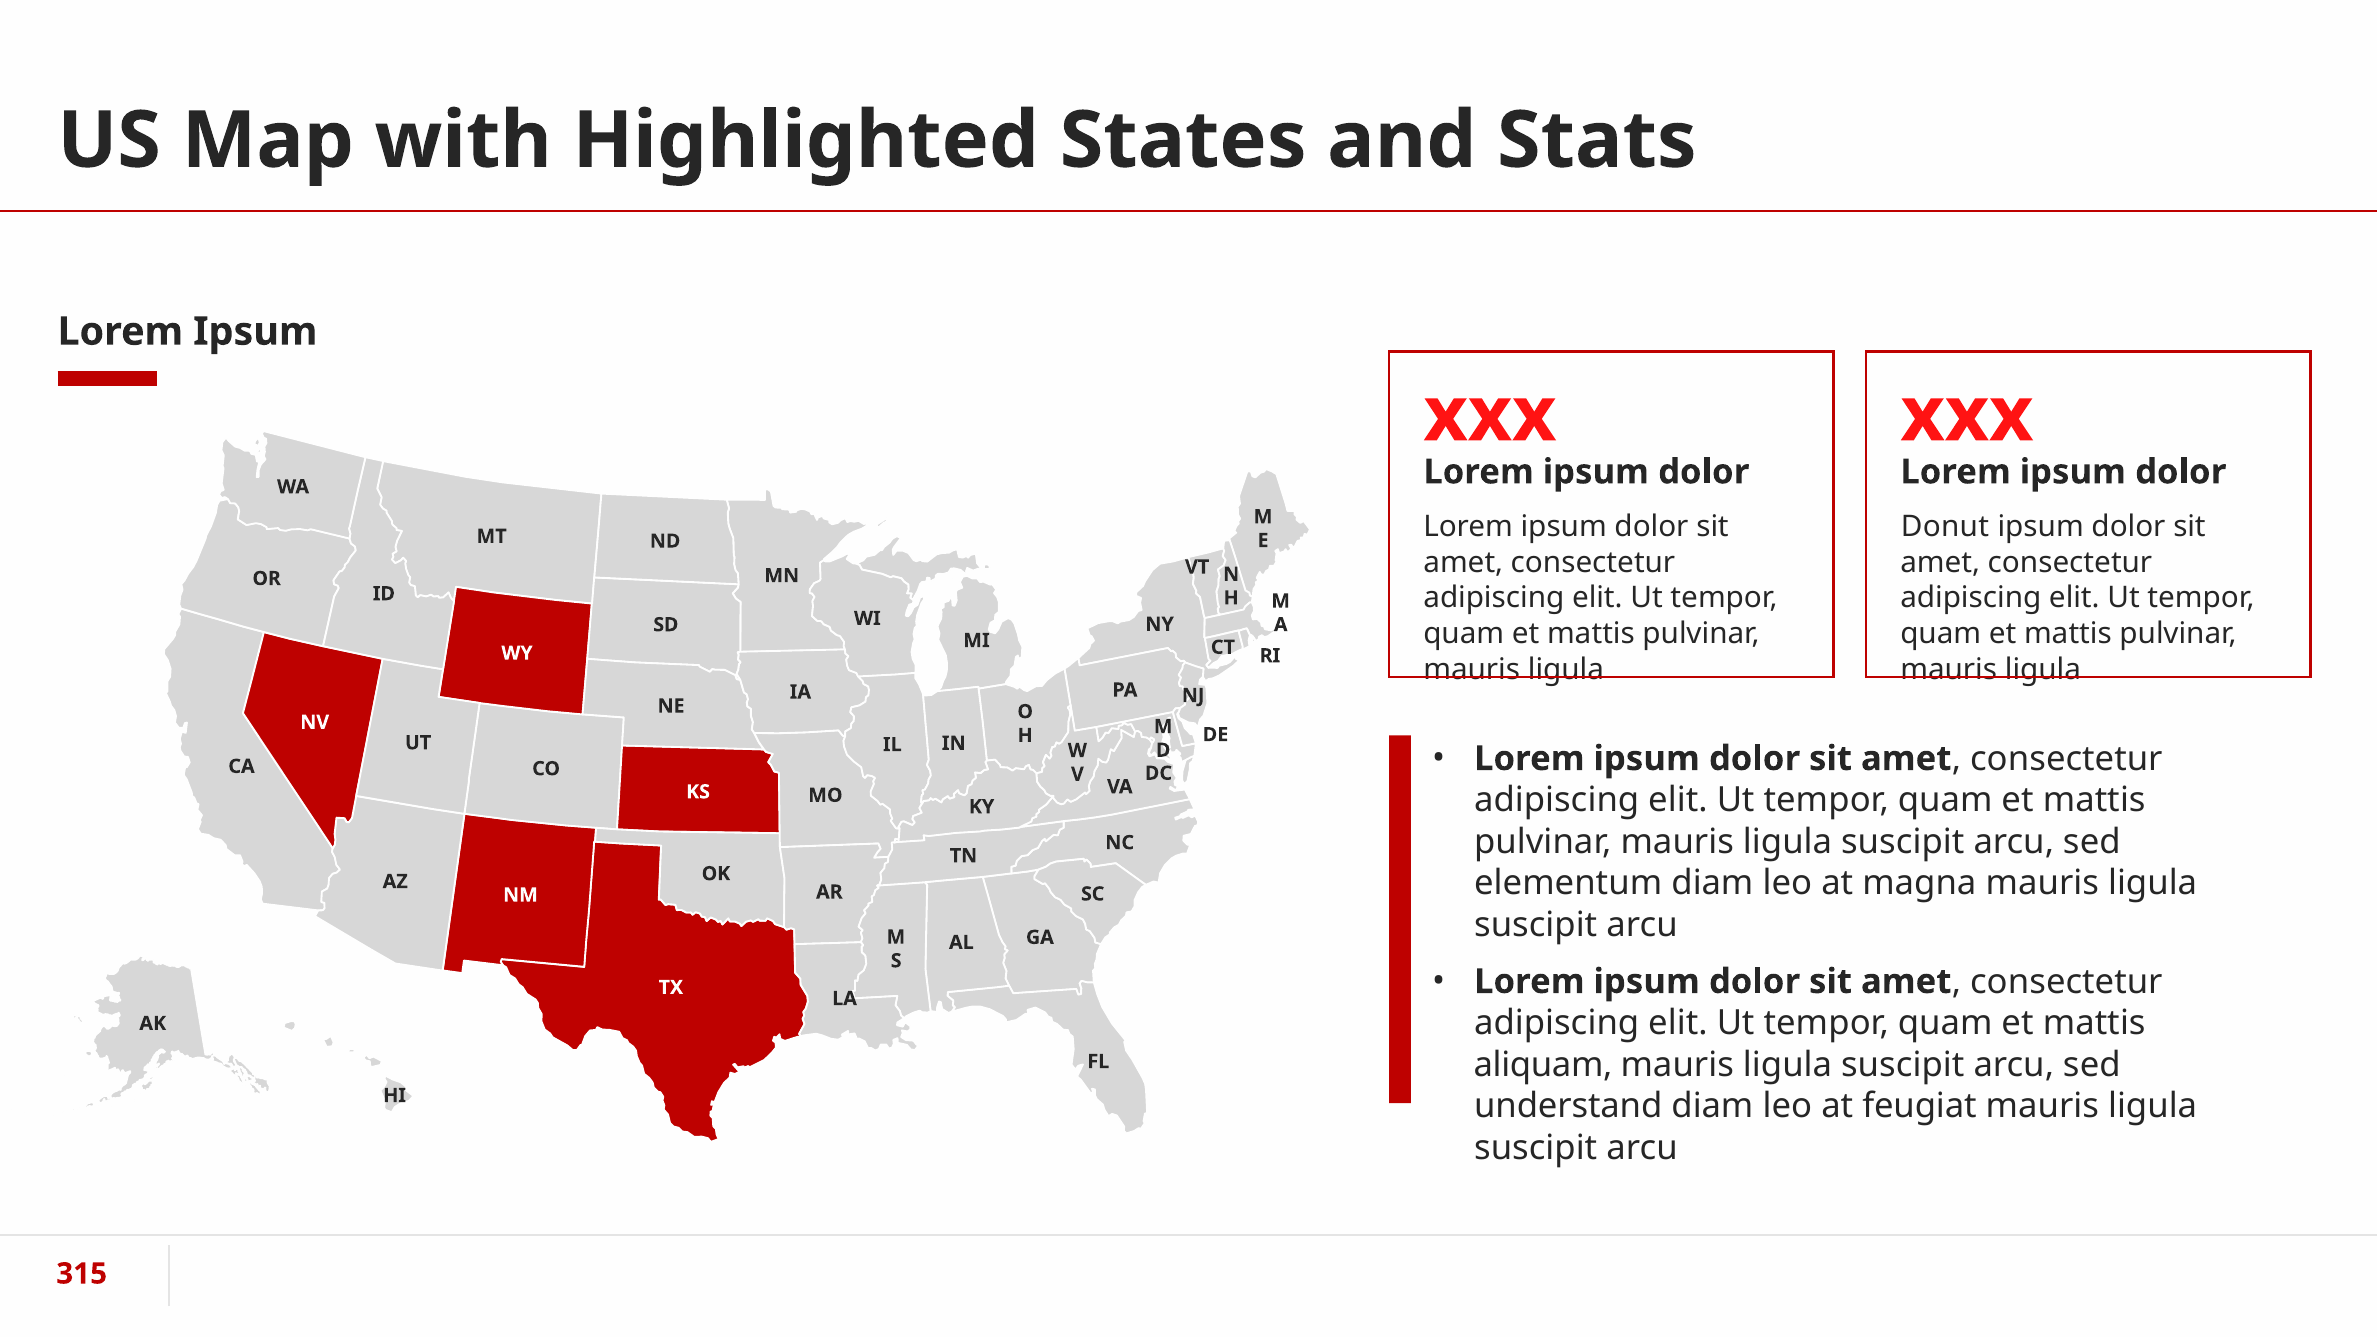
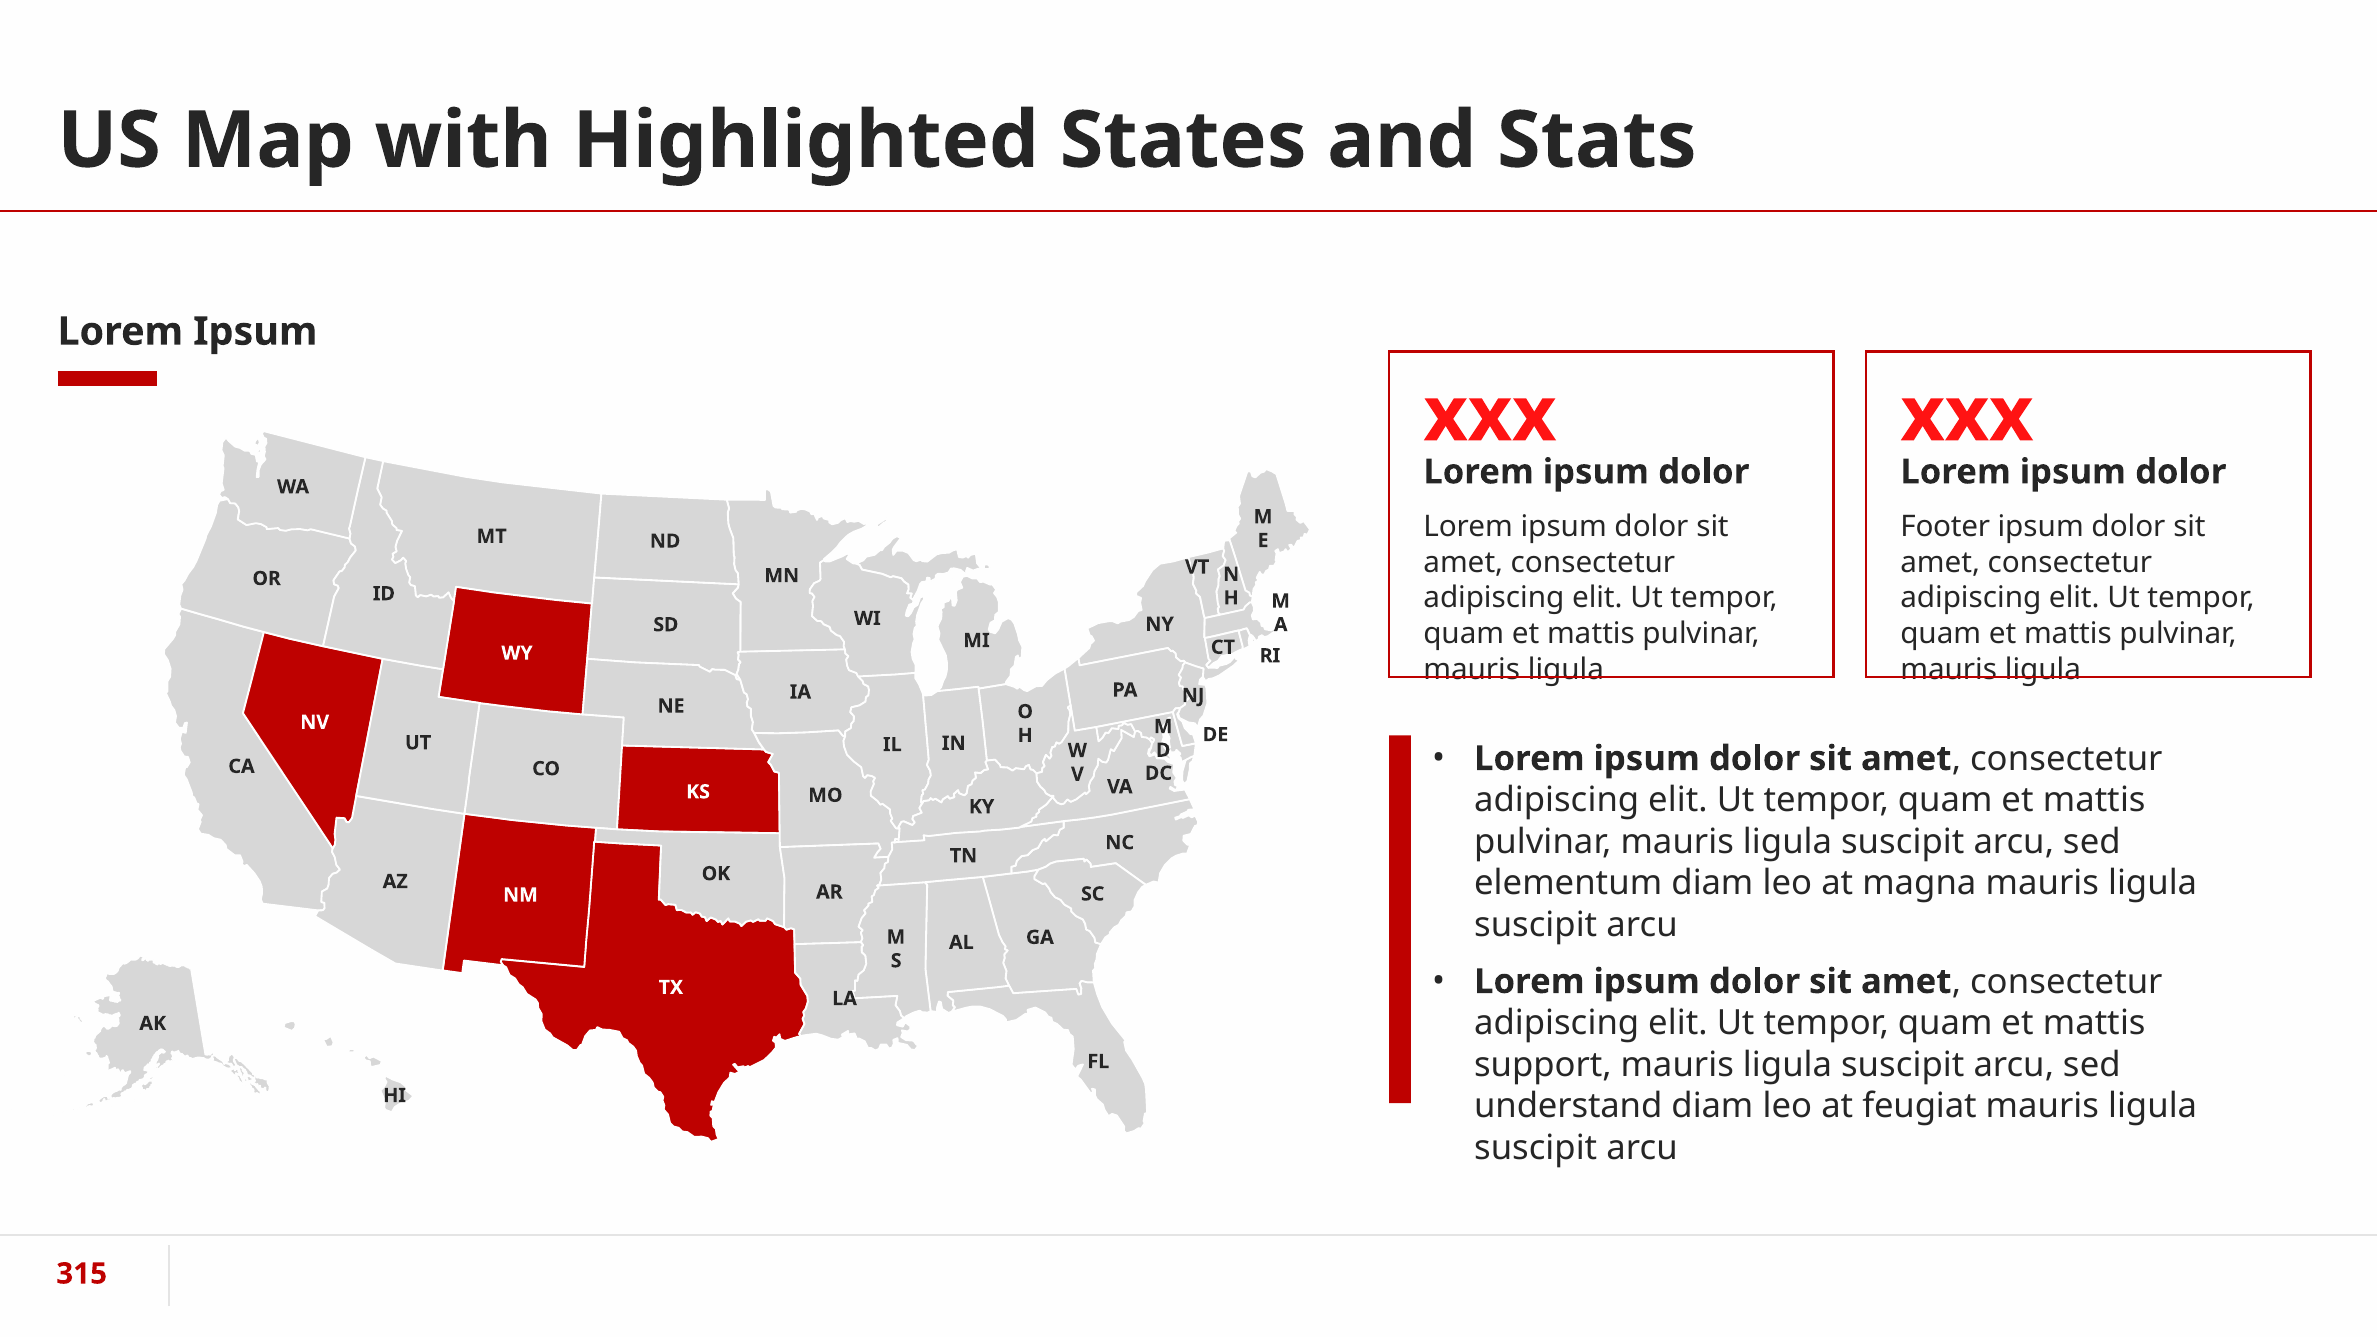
Donut: Donut -> Footer
aliquam: aliquam -> support
